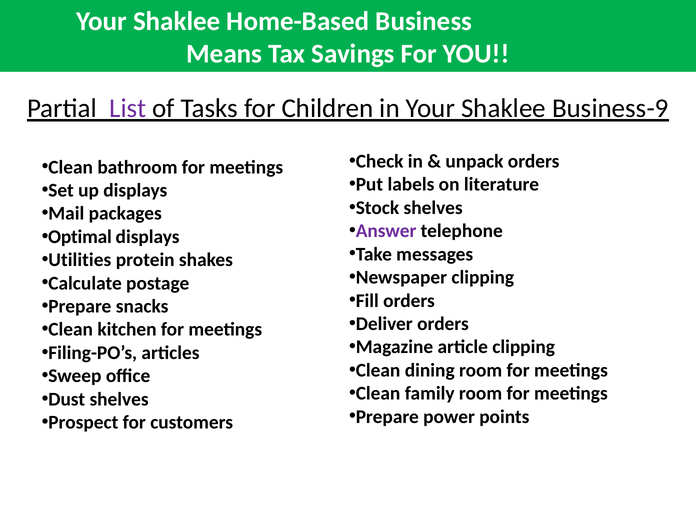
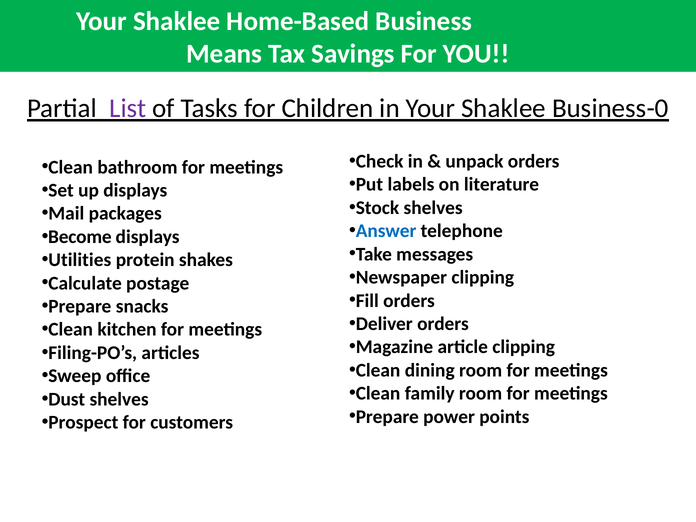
Business-9: Business-9 -> Business-0
Answer colour: purple -> blue
Optimal: Optimal -> Become
